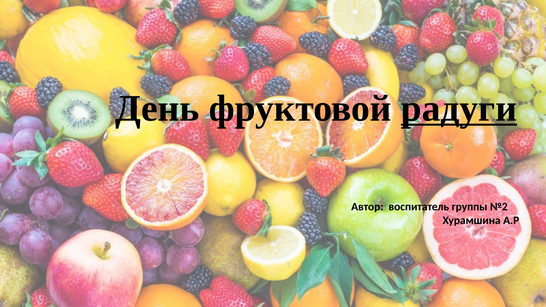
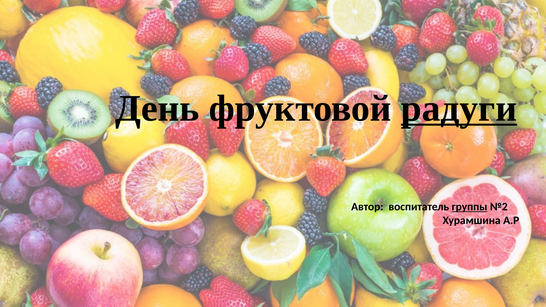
группы underline: none -> present
